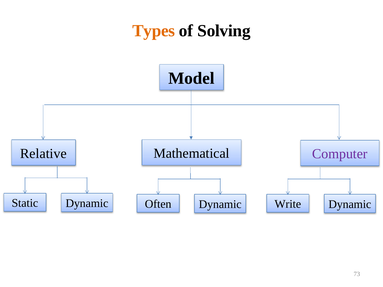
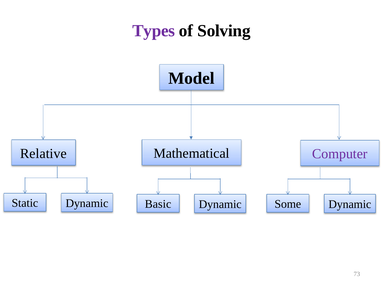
Types colour: orange -> purple
Write: Write -> Some
Often: Often -> Basic
